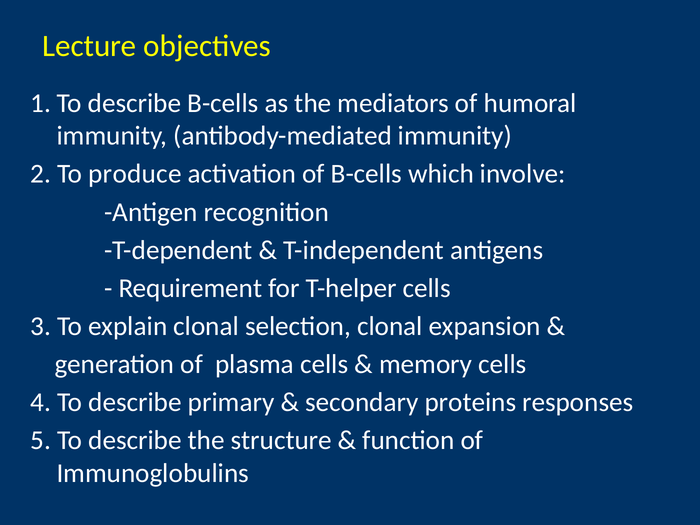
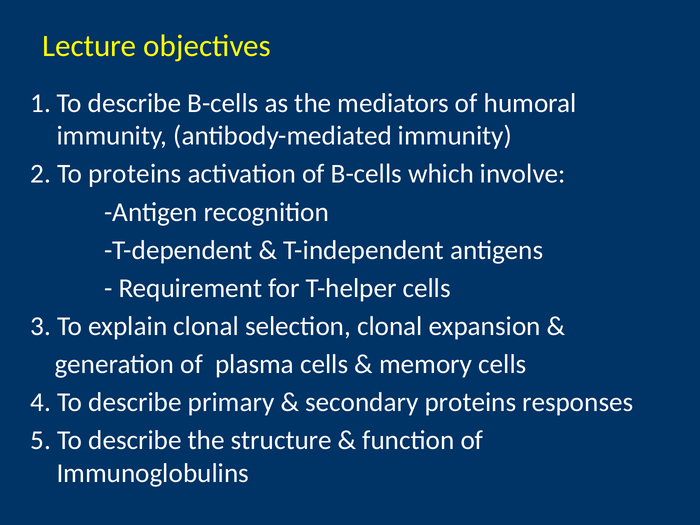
To produce: produce -> proteins
